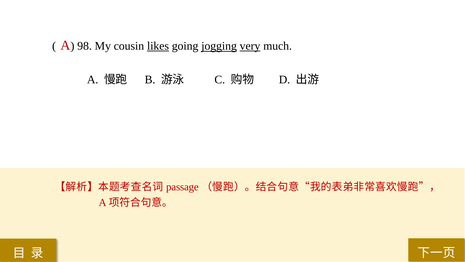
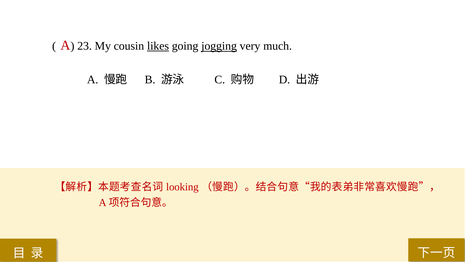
98: 98 -> 23
very underline: present -> none
passage: passage -> looking
